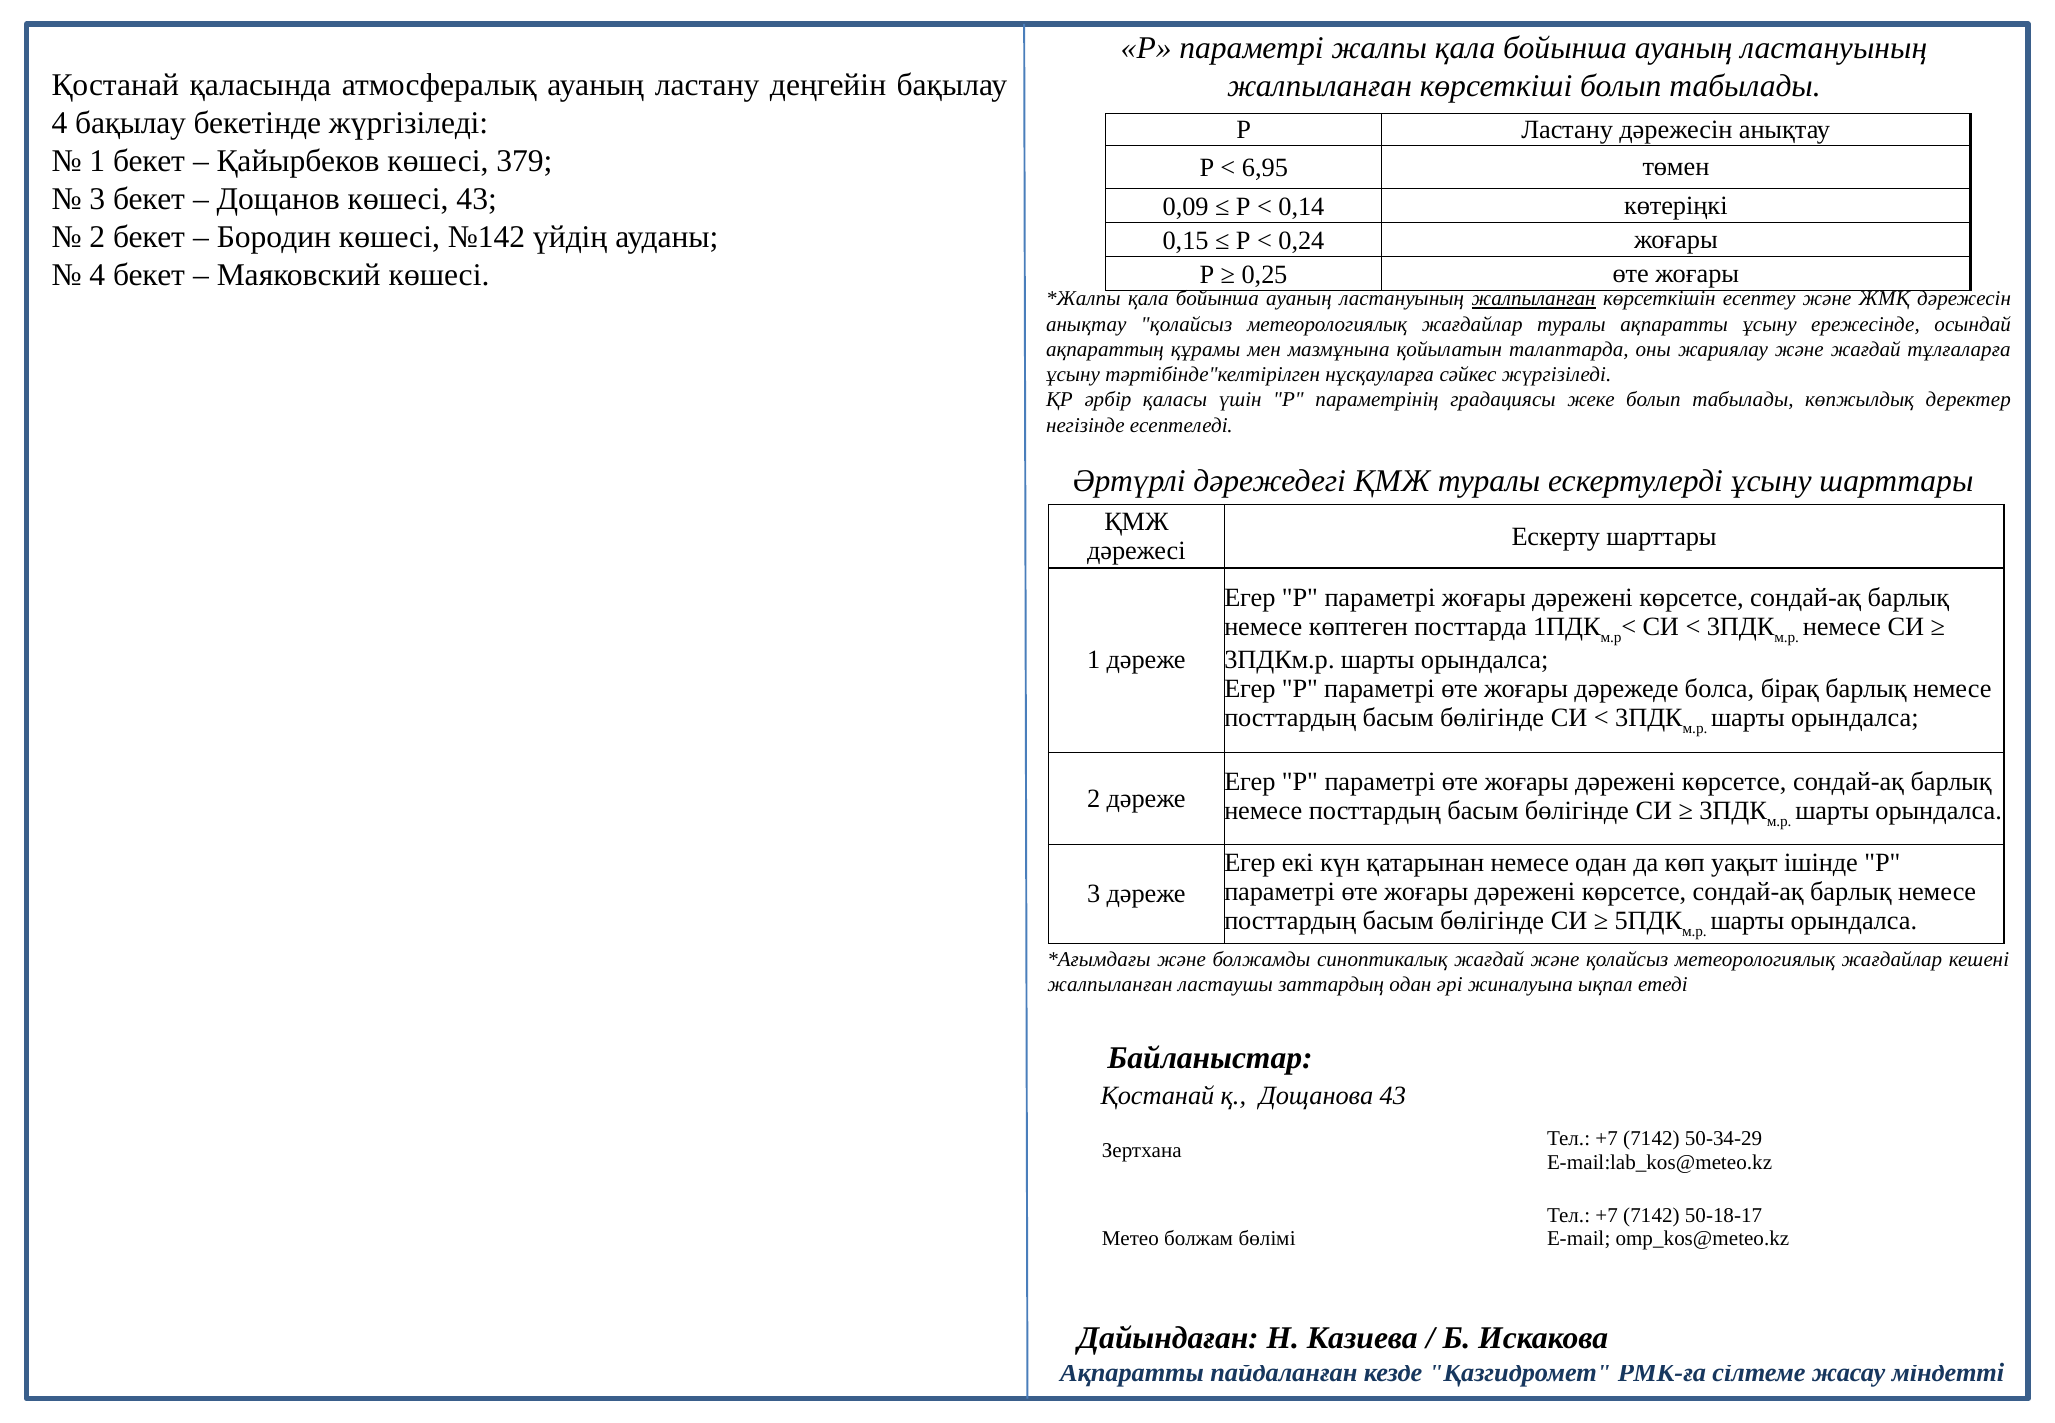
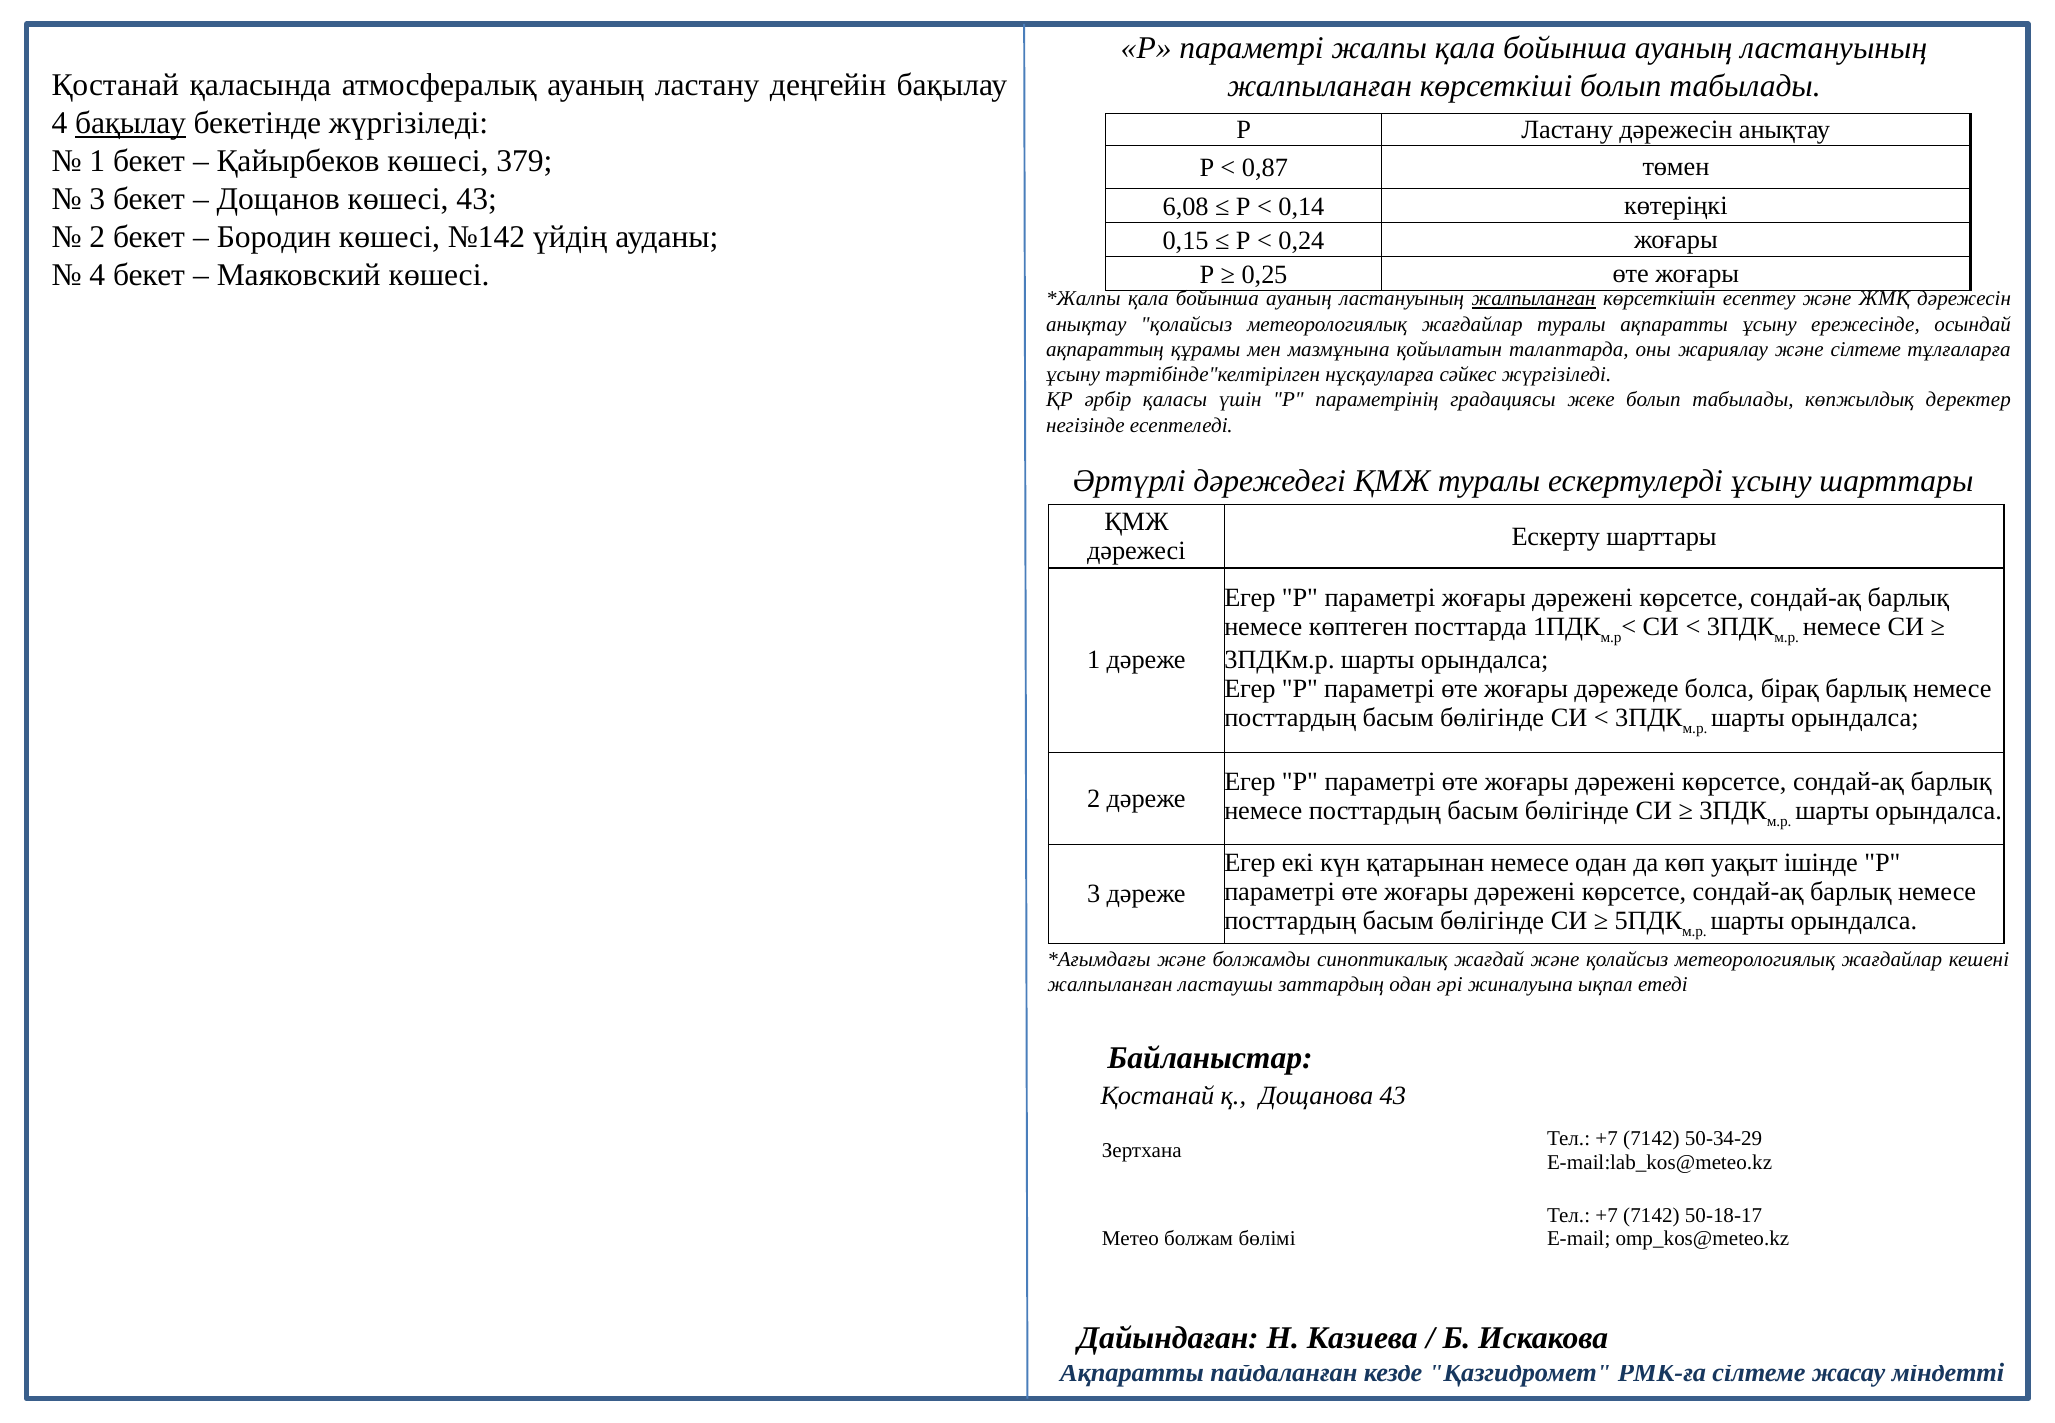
бақылау at (131, 123) underline: none -> present
6,95: 6,95 -> 0,87
0,09: 0,09 -> 6,08
және жағдай: жағдай -> сілтеме
